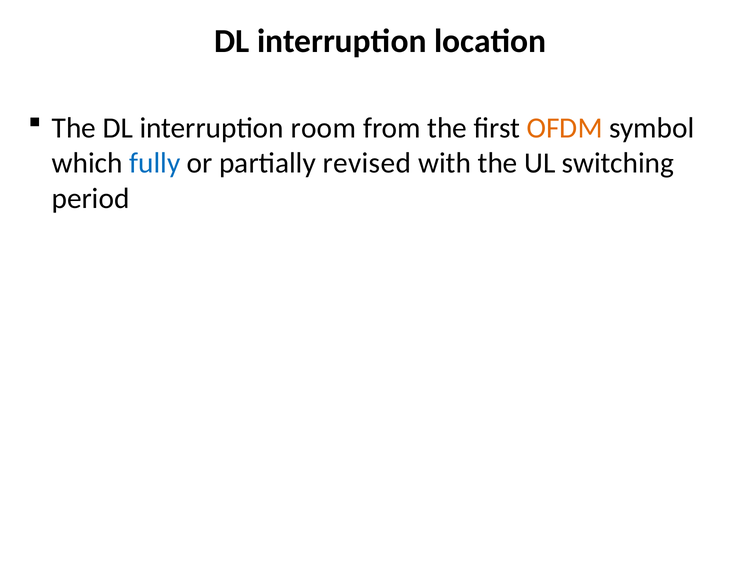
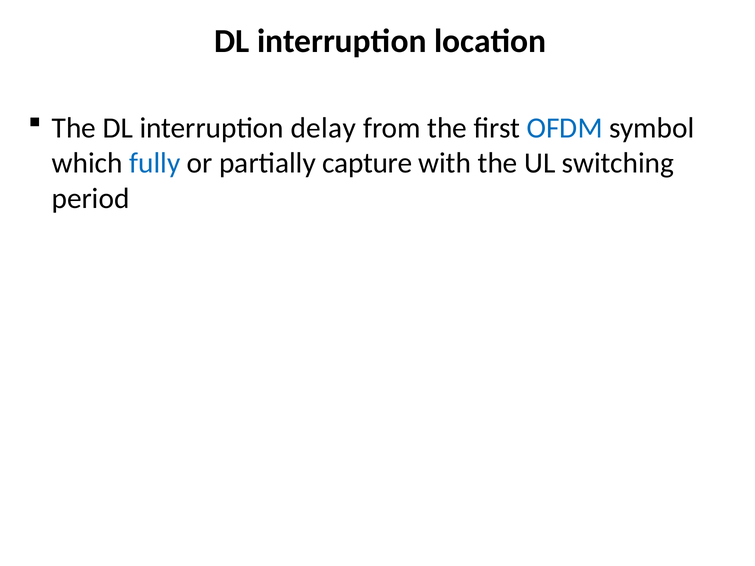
room: room -> delay
OFDM colour: orange -> blue
revised: revised -> capture
